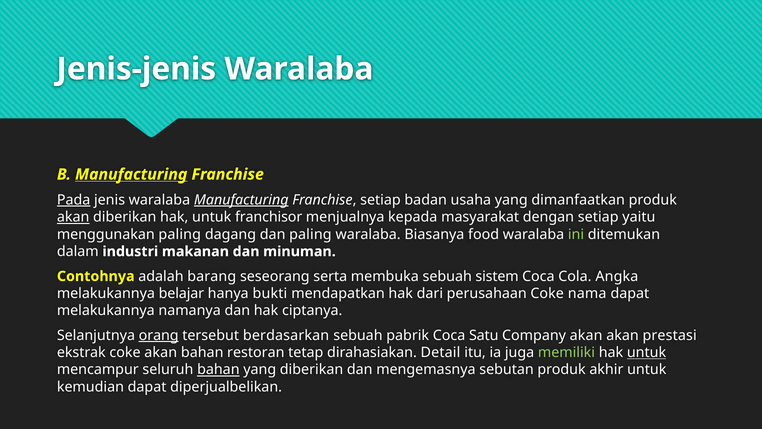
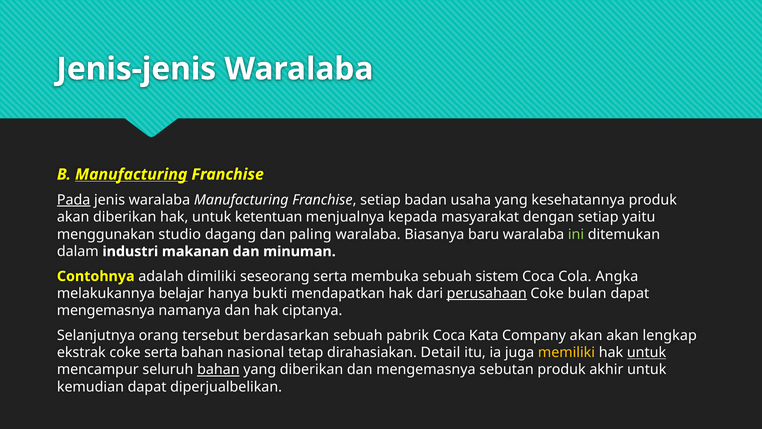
Manufacturing at (241, 200) underline: present -> none
dimanfaatkan: dimanfaatkan -> kesehatannya
akan at (73, 217) underline: present -> none
franchisor: franchisor -> ketentuan
menggunakan paling: paling -> studio
food: food -> baru
barang: barang -> dimiliki
perusahaan underline: none -> present
nama: nama -> bulan
melakukannya at (106, 310): melakukannya -> mengemasnya
orang underline: present -> none
Satu: Satu -> Kata
prestasi: prestasi -> lengkap
coke akan: akan -> serta
restoran: restoran -> nasional
memiliki colour: light green -> yellow
